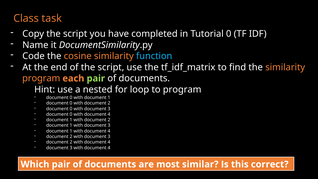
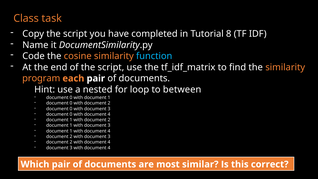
Tutorial 0: 0 -> 8
pair at (96, 78) colour: light green -> white
to program: program -> between
